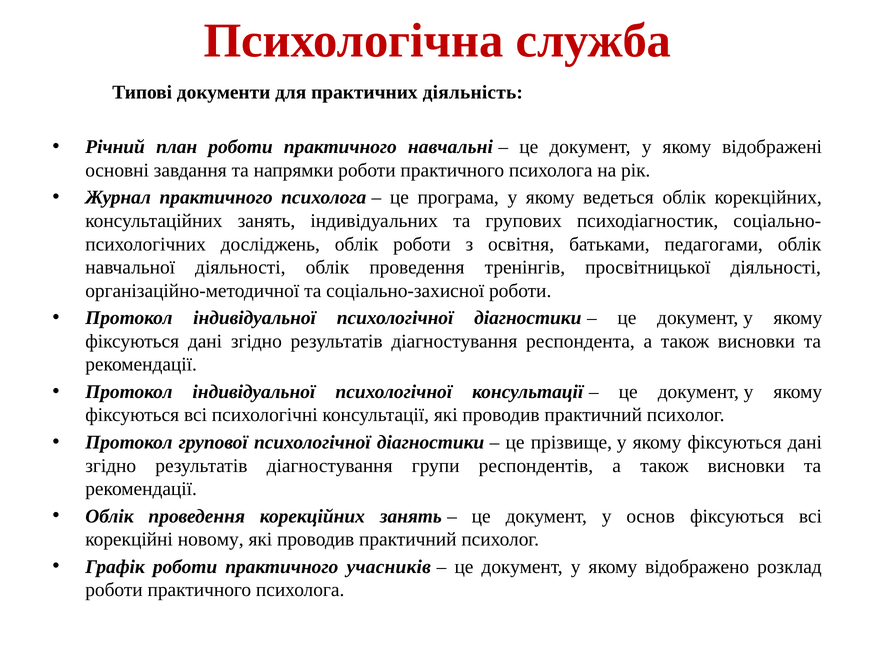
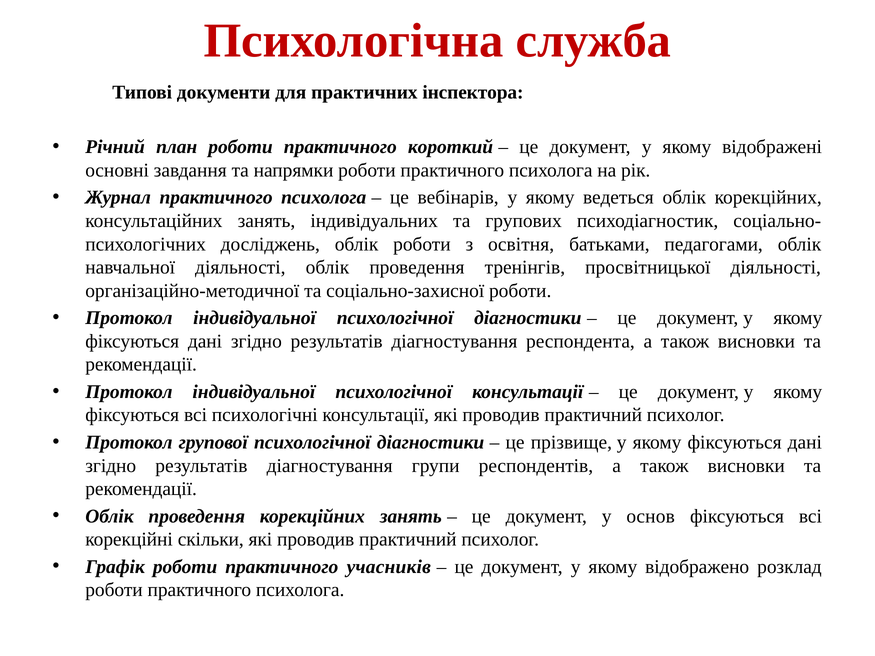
діяльність: діяльність -> інспектора
навчальні: навчальні -> короткий
програма: програма -> вебінарів
новому: новому -> скільки
